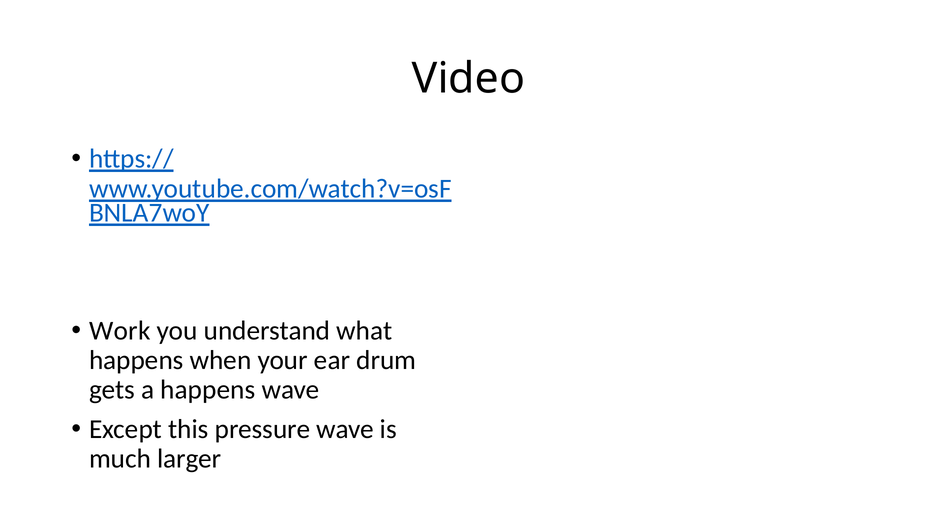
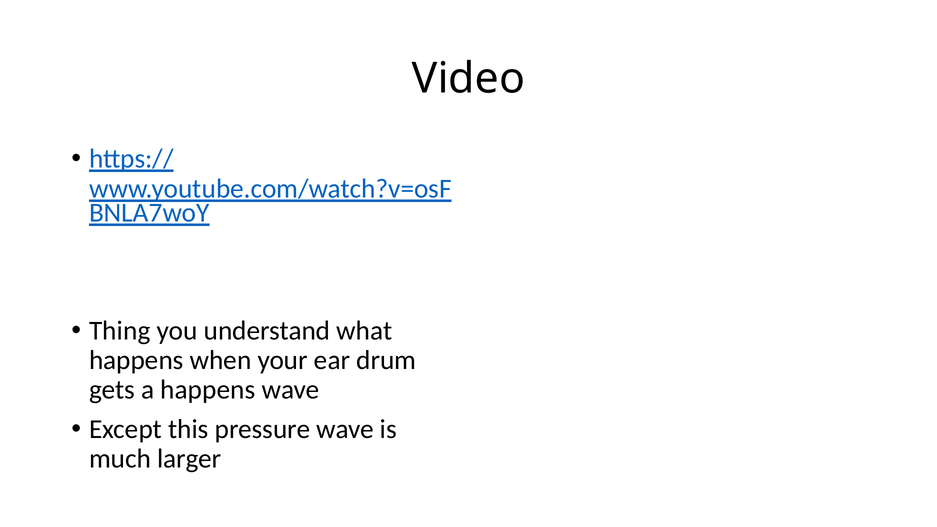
Work: Work -> Thing
